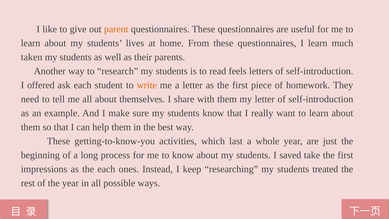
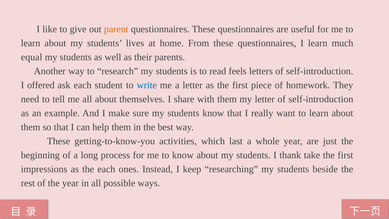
taken: taken -> equal
write colour: orange -> blue
saved: saved -> thank
treated: treated -> beside
